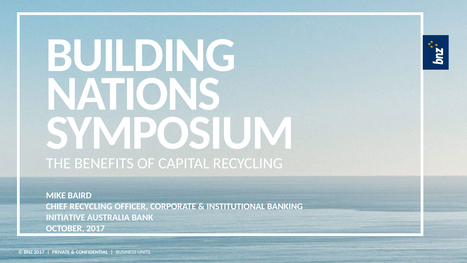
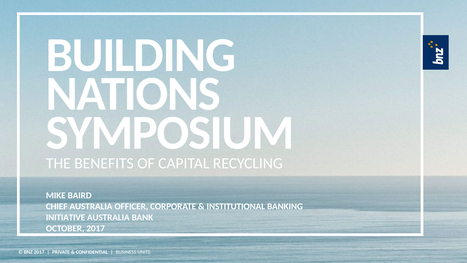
CHIEF RECYCLING: RECYCLING -> AUSTRALIA
